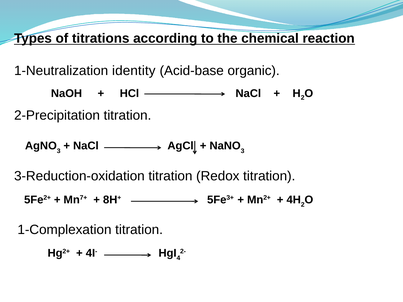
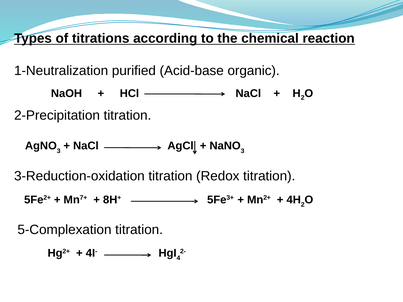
identity: identity -> purified
1-Complexation: 1-Complexation -> 5-Complexation
